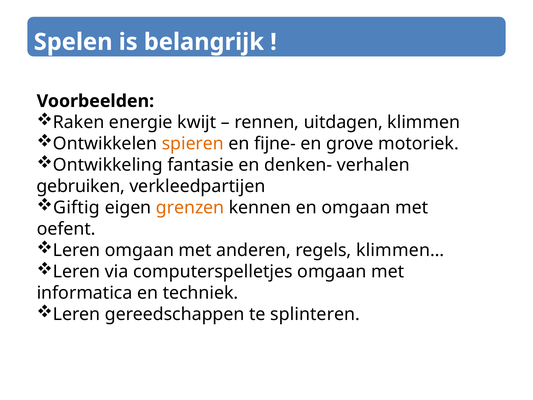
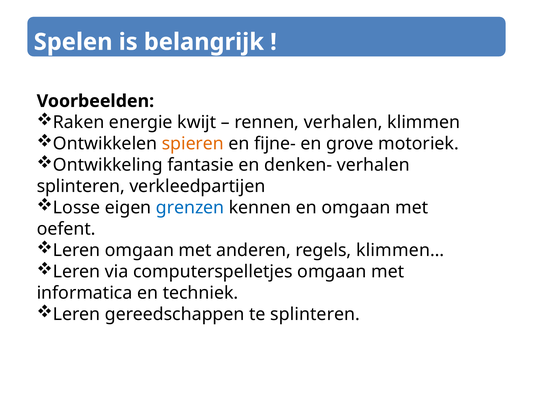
rennen uitdagen: uitdagen -> verhalen
gebruiken at (81, 186): gebruiken -> splinteren
Giftig: Giftig -> Losse
grenzen colour: orange -> blue
